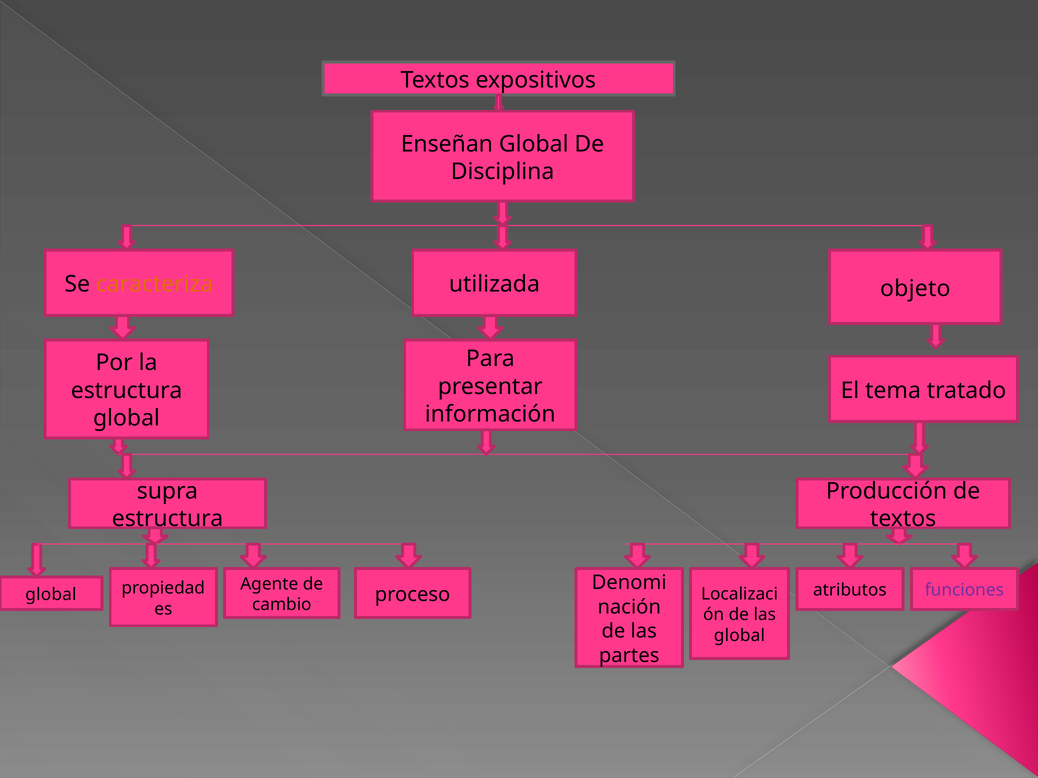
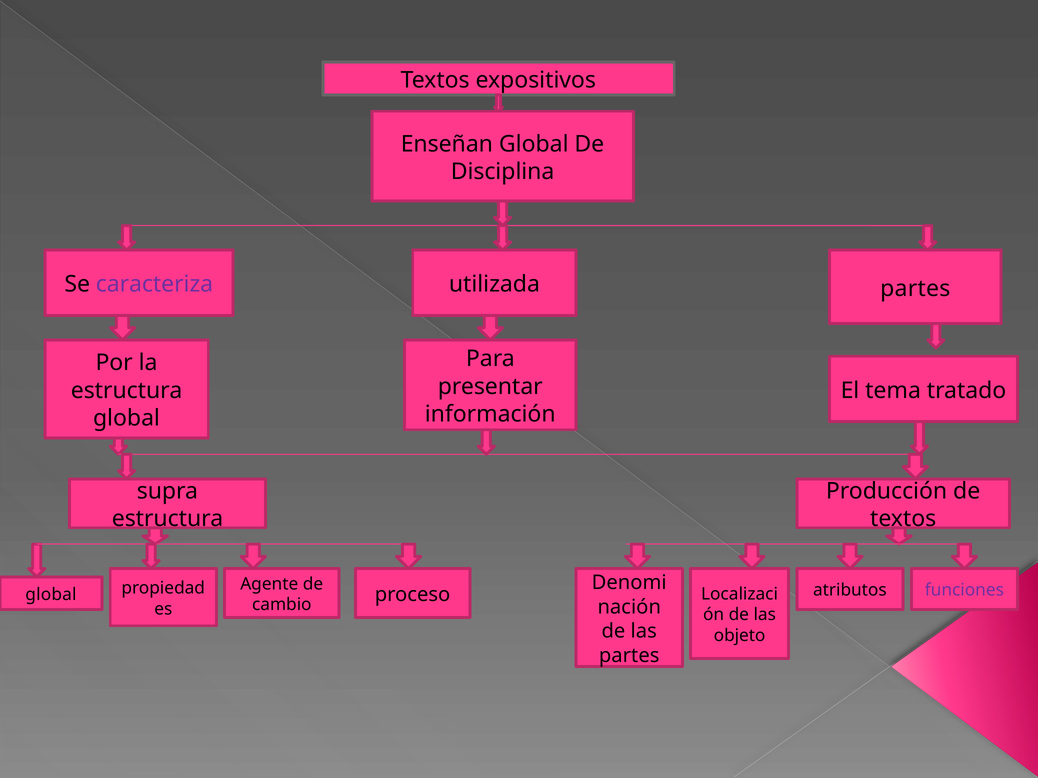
caracteriza colour: orange -> purple
utilizada objeto: objeto -> partes
global at (739, 636): global -> objeto
